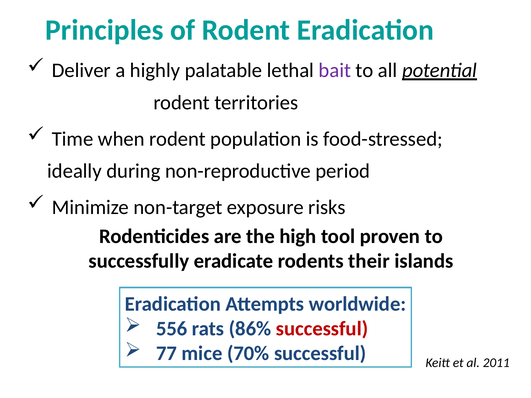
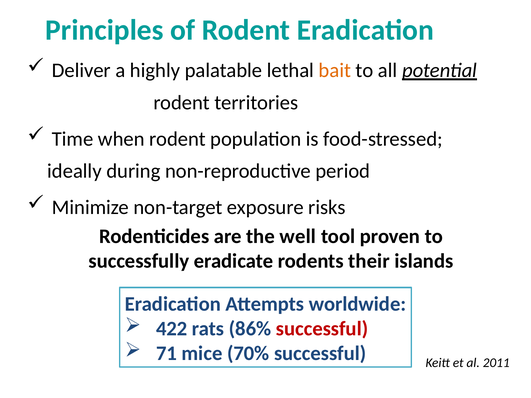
bait colour: purple -> orange
high: high -> well
556: 556 -> 422
77: 77 -> 71
